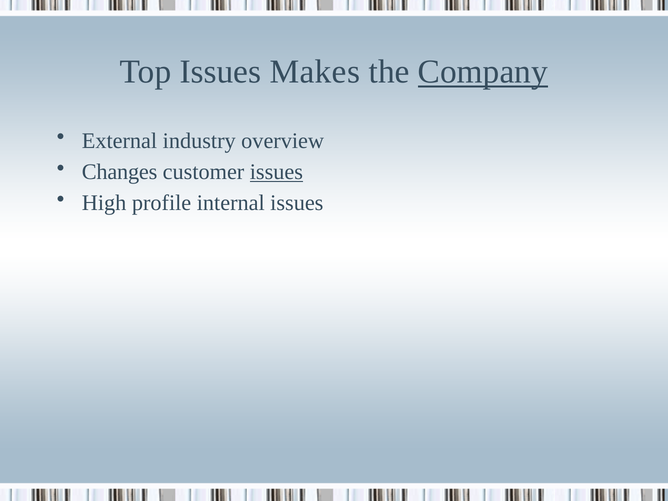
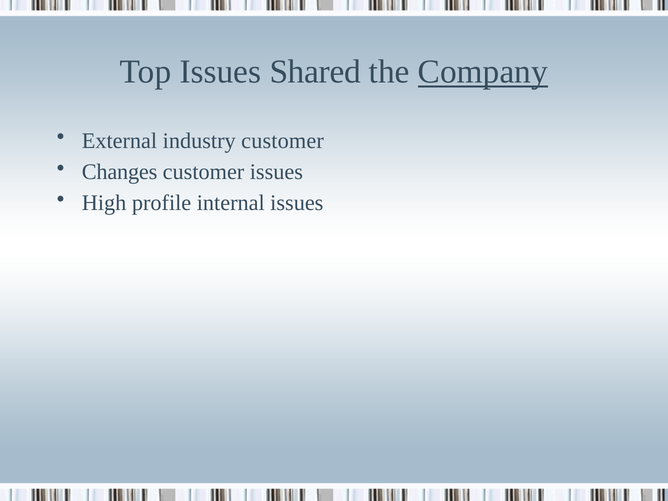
Makes: Makes -> Shared
industry overview: overview -> customer
issues at (276, 172) underline: present -> none
